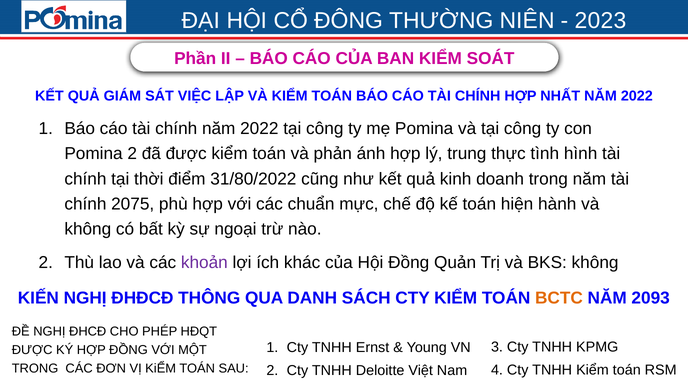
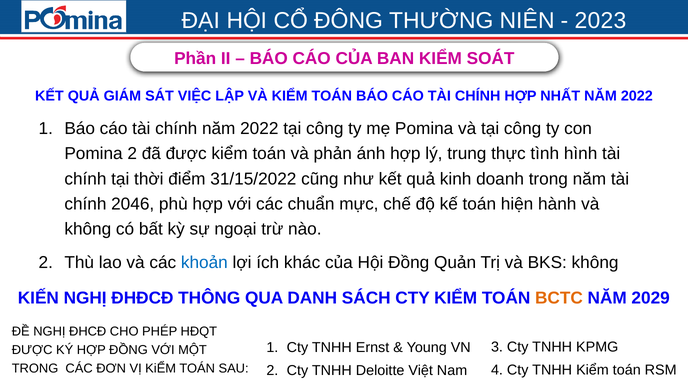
31/80/2022: 31/80/2022 -> 31/15/2022
2075: 2075 -> 2046
khoản colour: purple -> blue
2093: 2093 -> 2029
